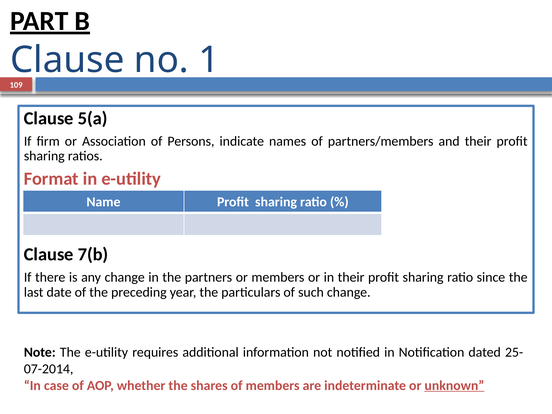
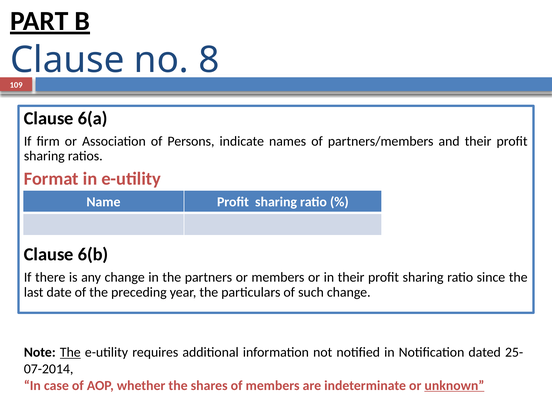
1: 1 -> 8
5(a: 5(a -> 6(a
7(b: 7(b -> 6(b
The at (70, 352) underline: none -> present
